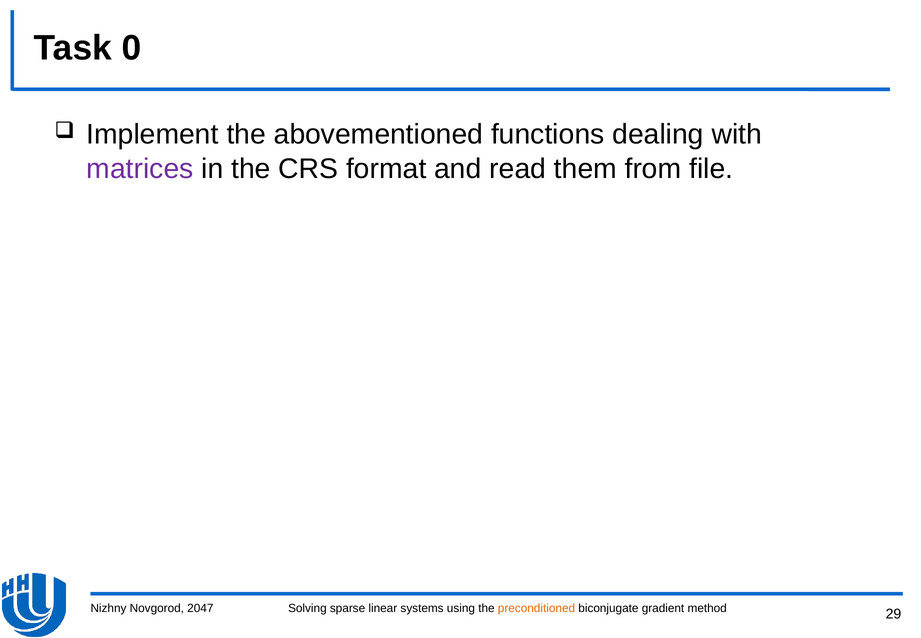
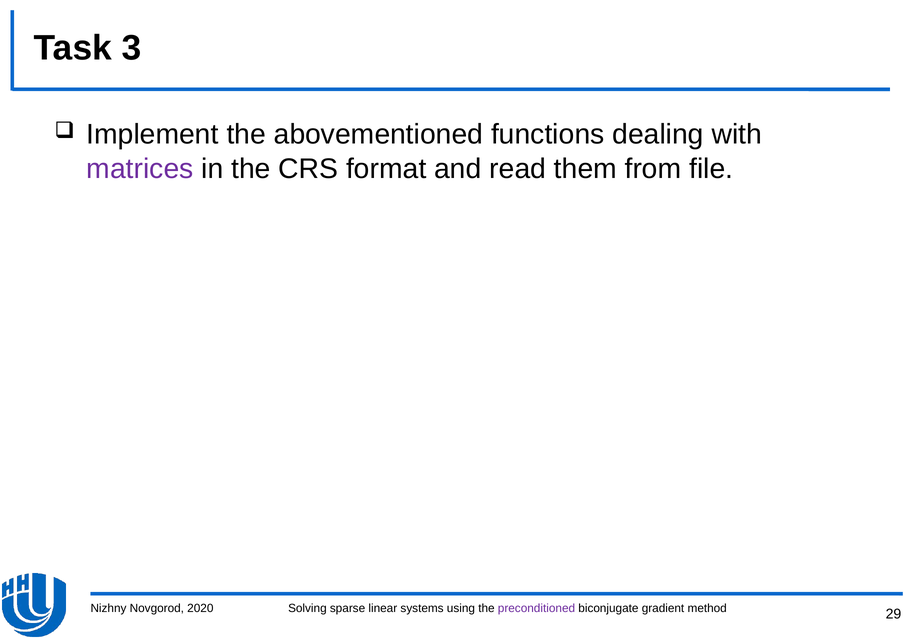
0: 0 -> 3
2047: 2047 -> 2020
preconditioned colour: orange -> purple
